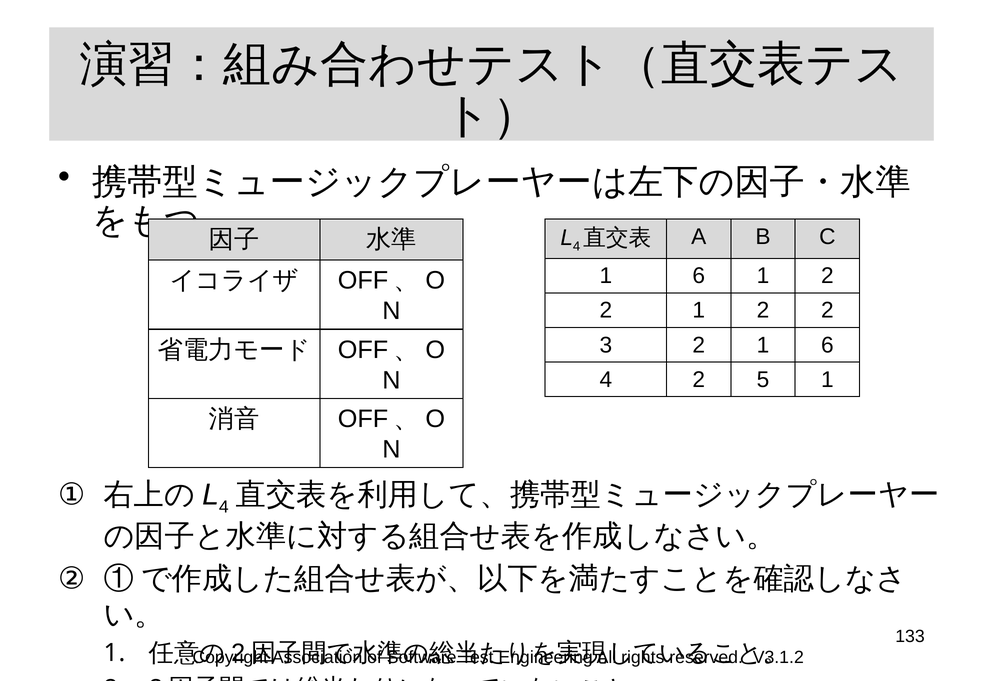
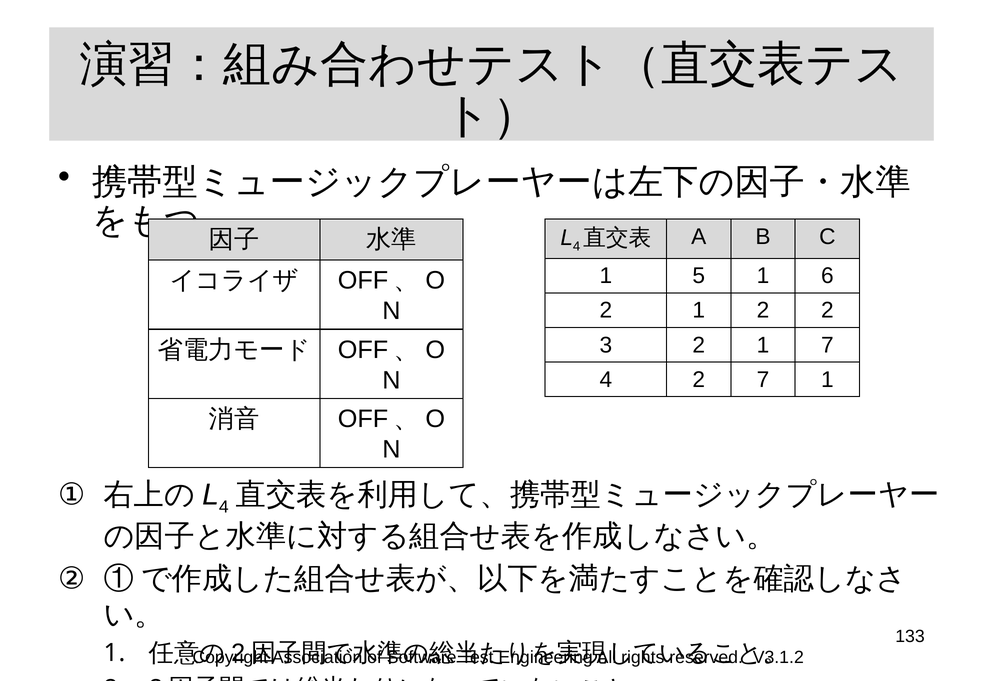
6 at (699, 276): 6 -> 5
2 at (827, 276): 2 -> 6
2 1 6: 6 -> 7
2 5: 5 -> 7
